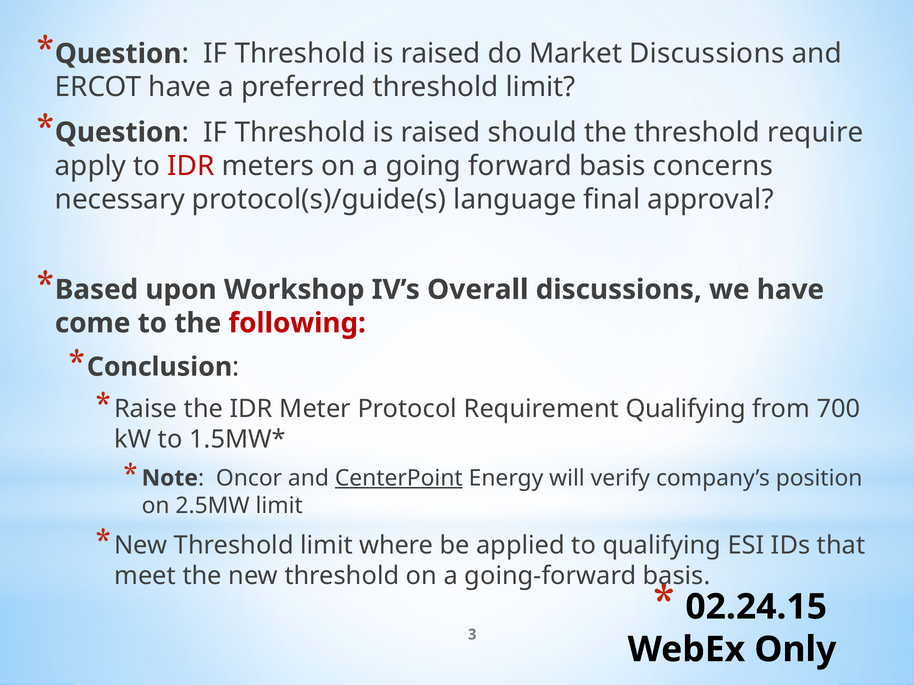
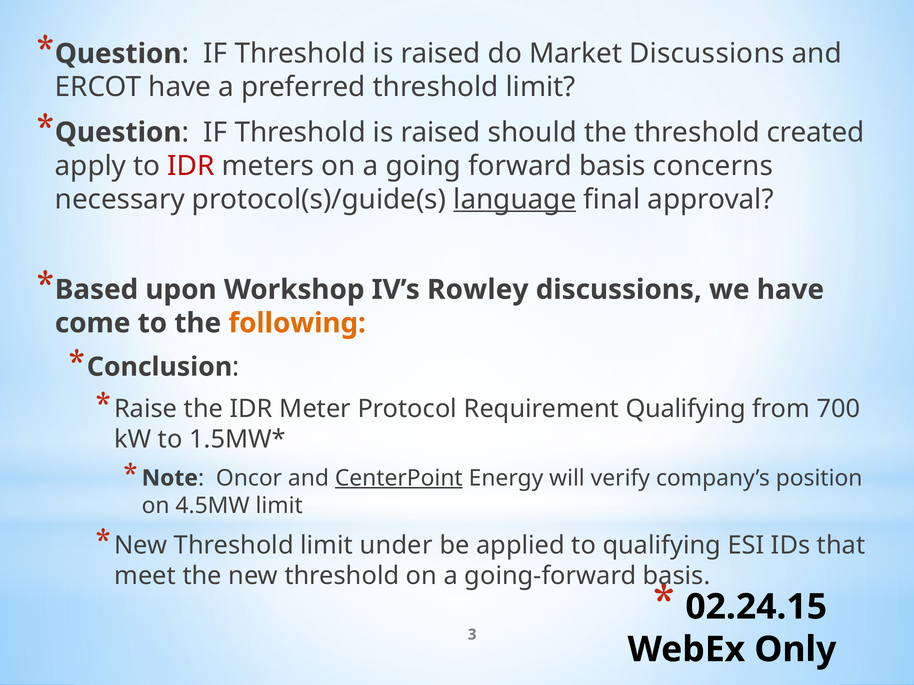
require: require -> created
language underline: none -> present
Overall: Overall -> Rowley
following colour: red -> orange
2.5MW: 2.5MW -> 4.5MW
where: where -> under
